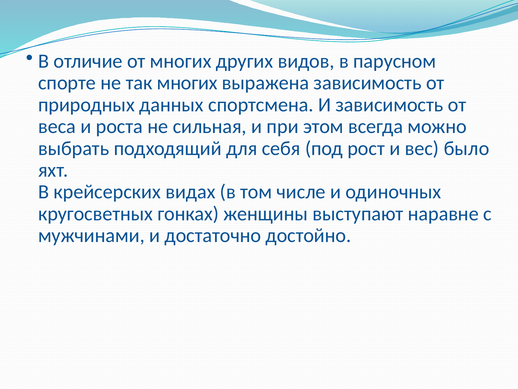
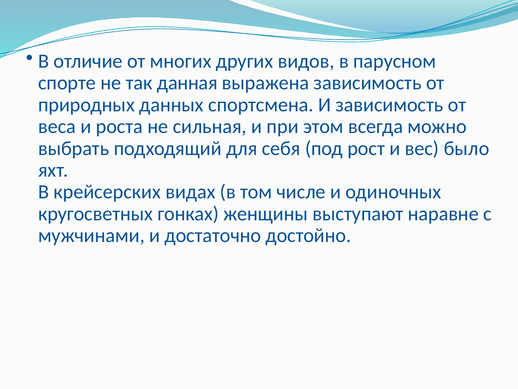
так многих: многих -> данная
